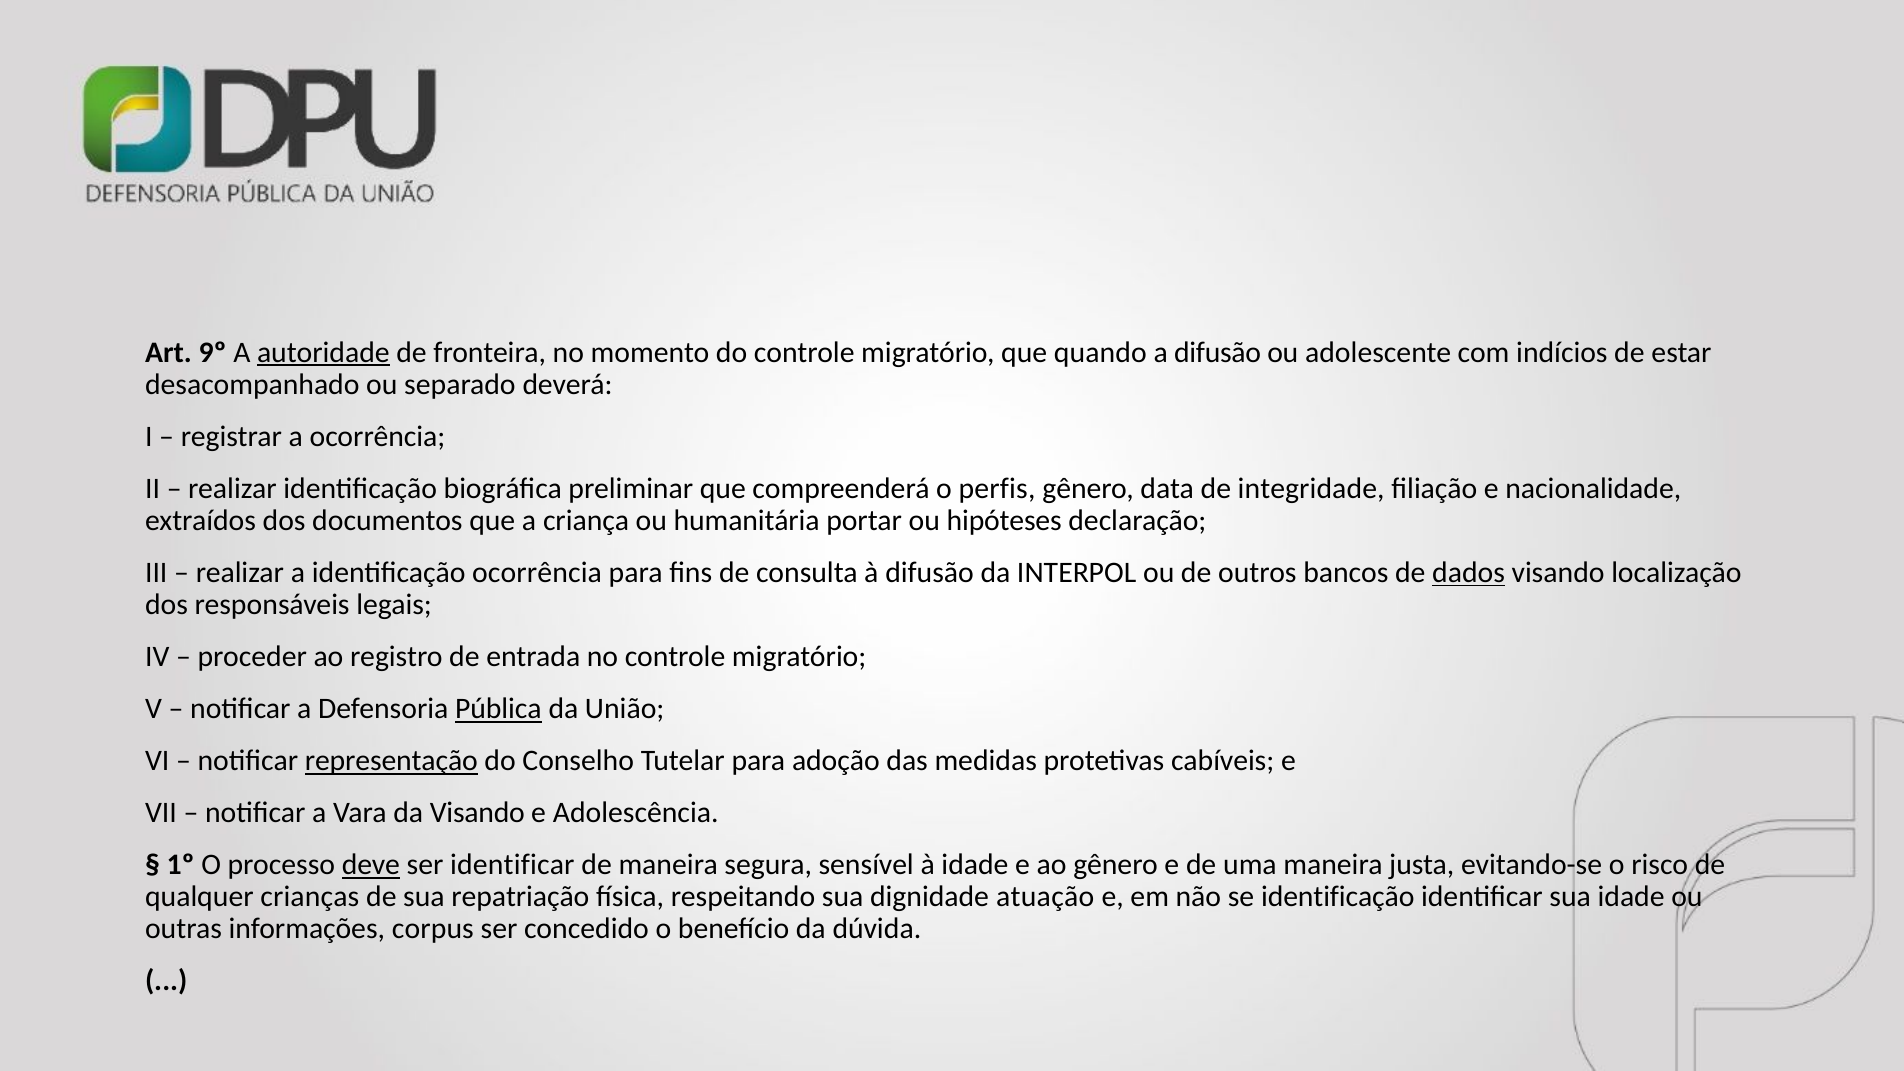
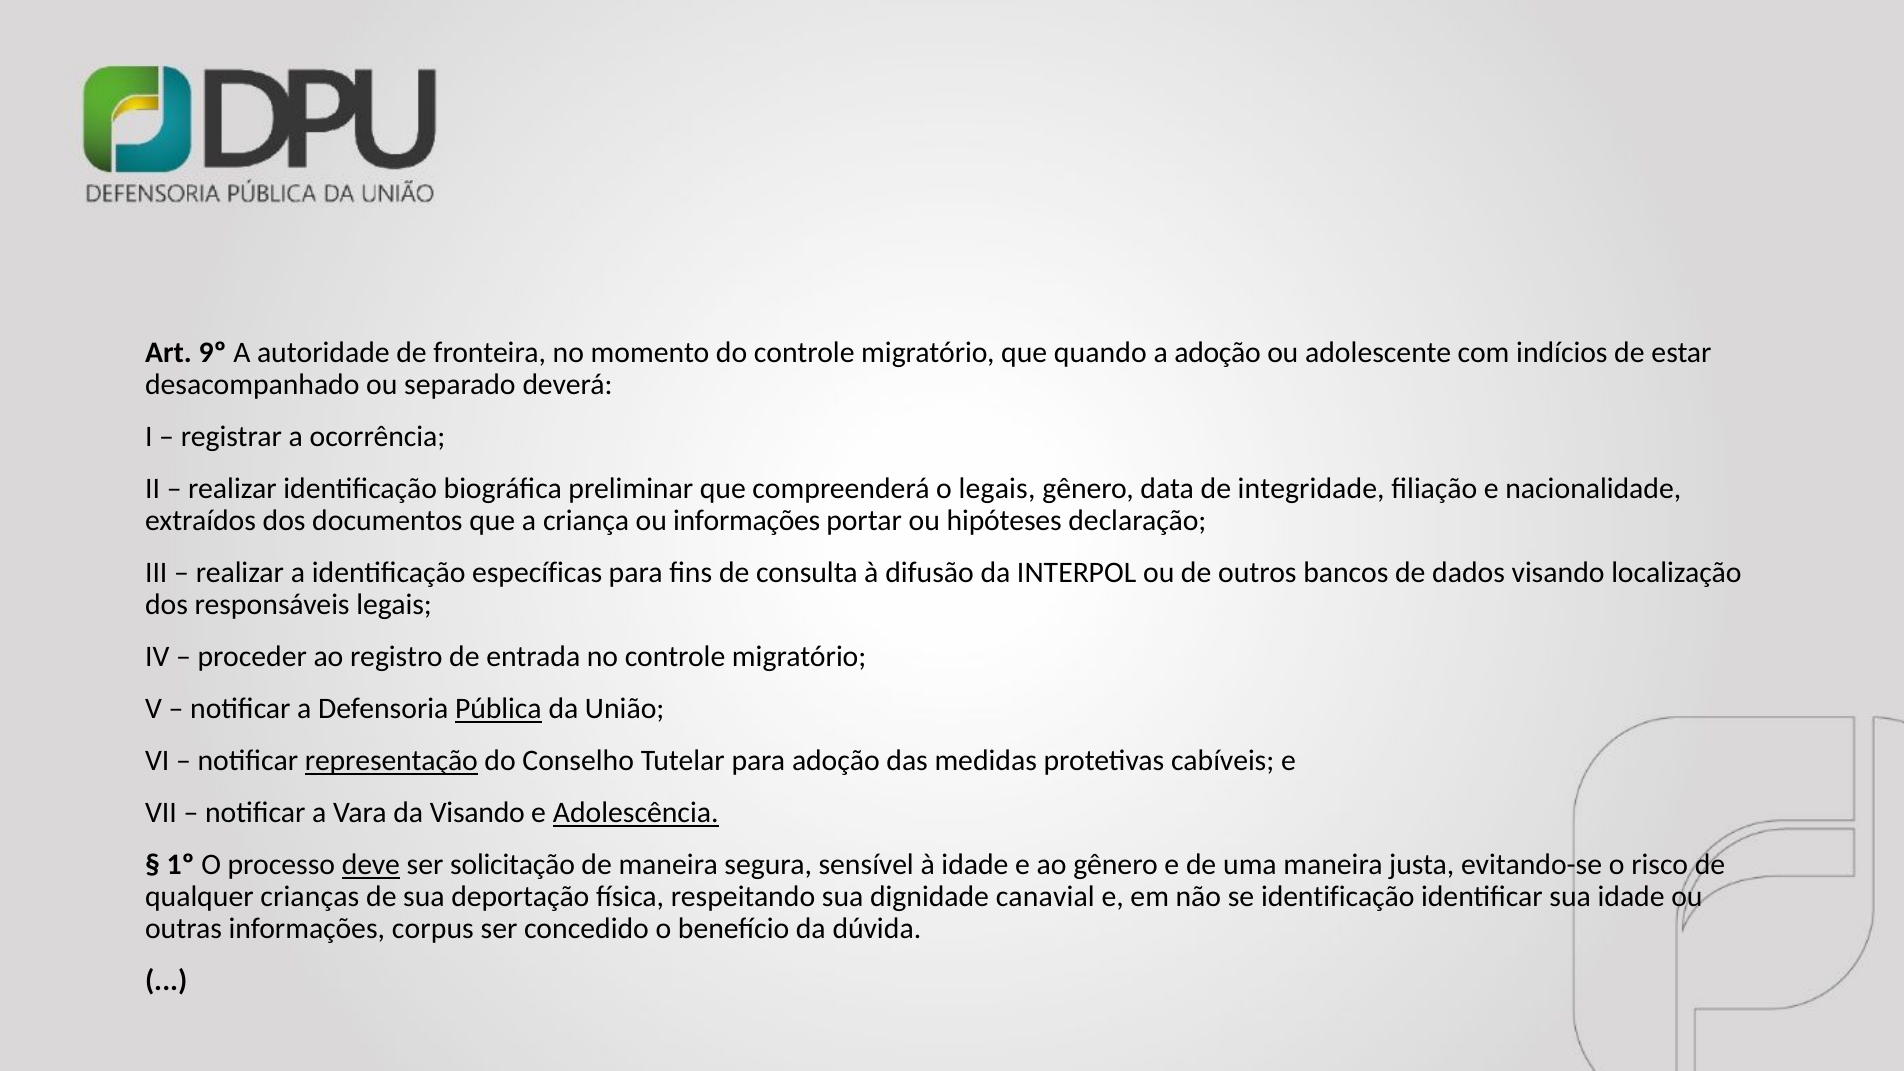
autoridade underline: present -> none
a difusão: difusão -> adoção
o perfis: perfis -> legais
ou humanitária: humanitária -> informações
identificação ocorrência: ocorrência -> específicas
dados underline: present -> none
Adolescência underline: none -> present
ser identificar: identificar -> solicitação
repatriação: repatriação -> deportação
atuação: atuação -> canavial
